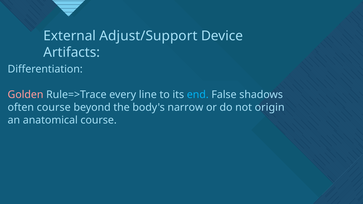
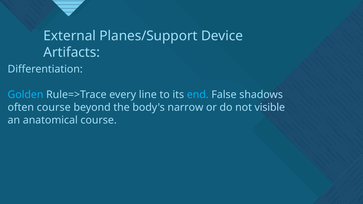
Adjust/Support: Adjust/Support -> Planes/Support
Golden colour: pink -> light blue
origin: origin -> visible
